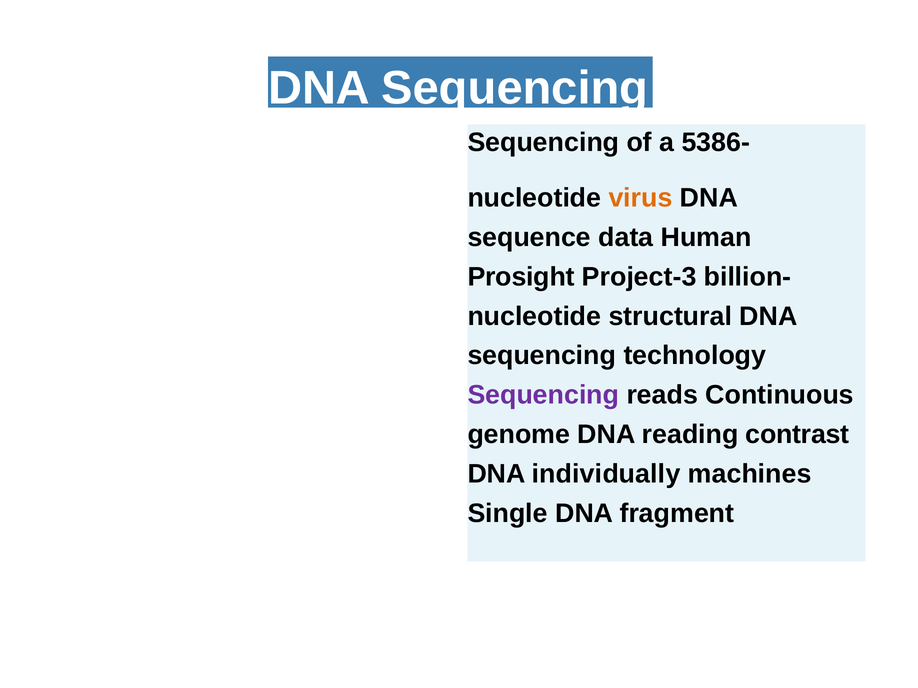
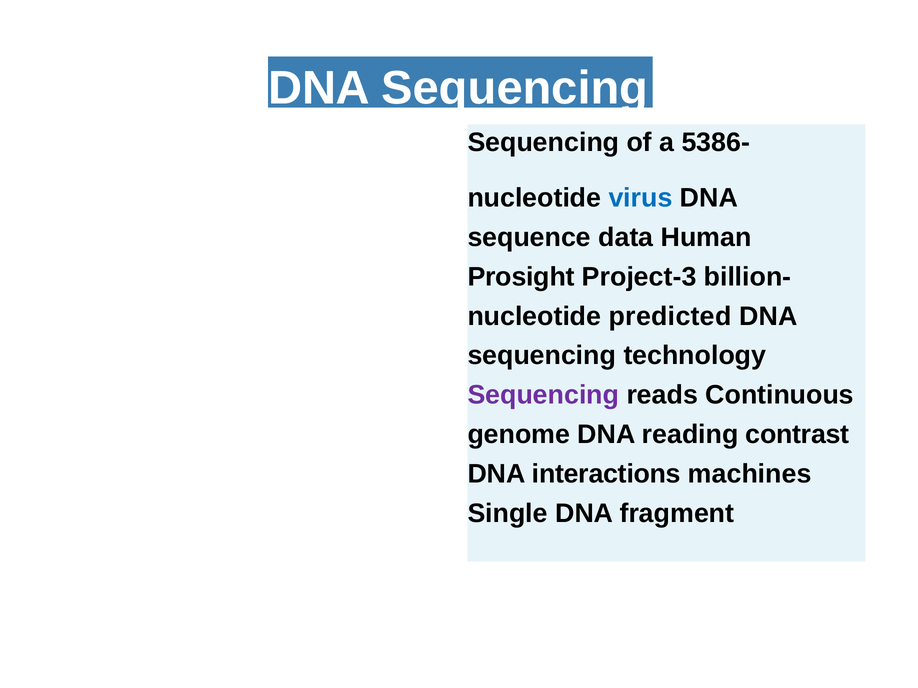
virus colour: orange -> blue
structural: structural -> predicted
individually: individually -> interactions
